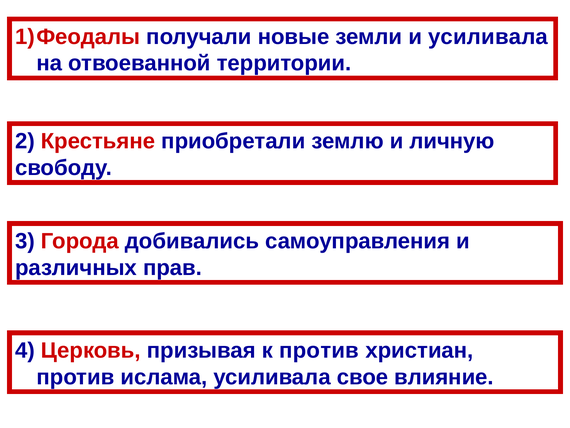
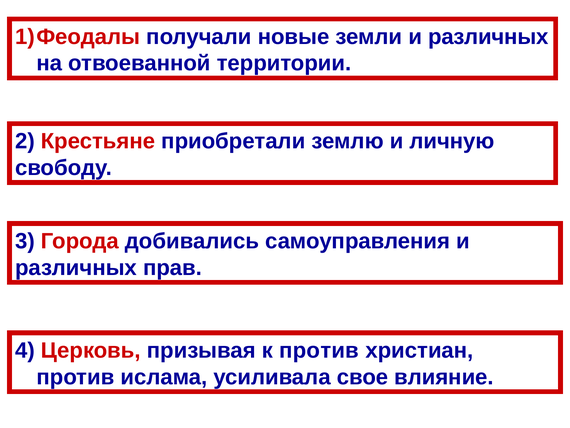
земли и усиливала: усиливала -> различных
